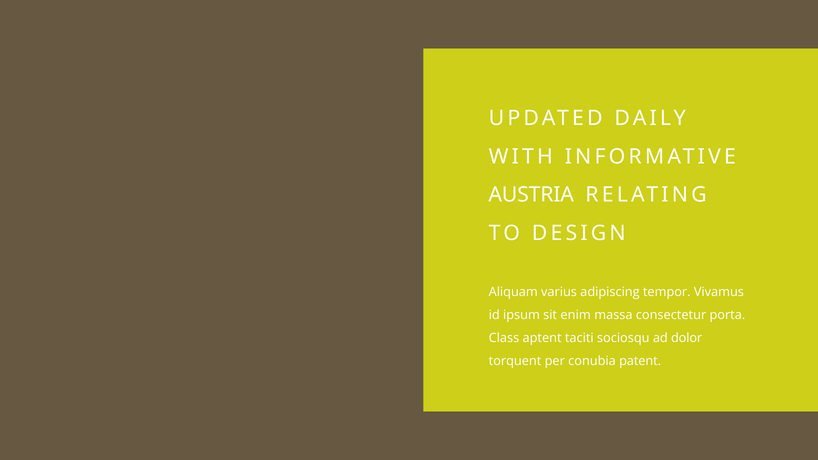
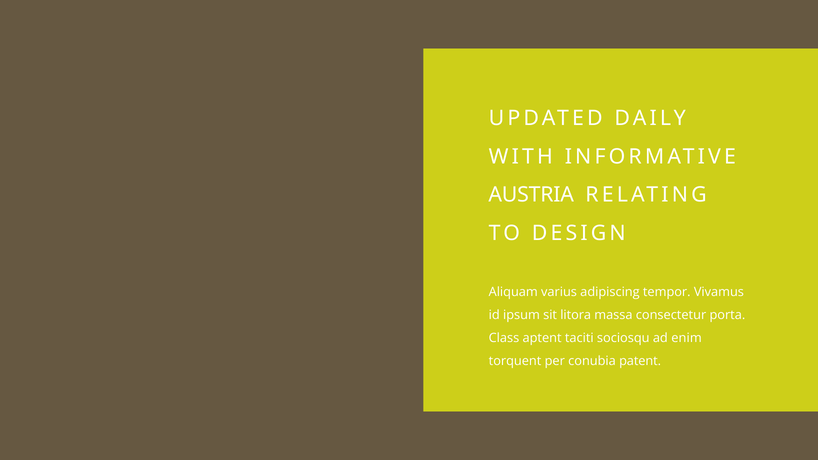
enim: enim -> litora
dolor: dolor -> enim
